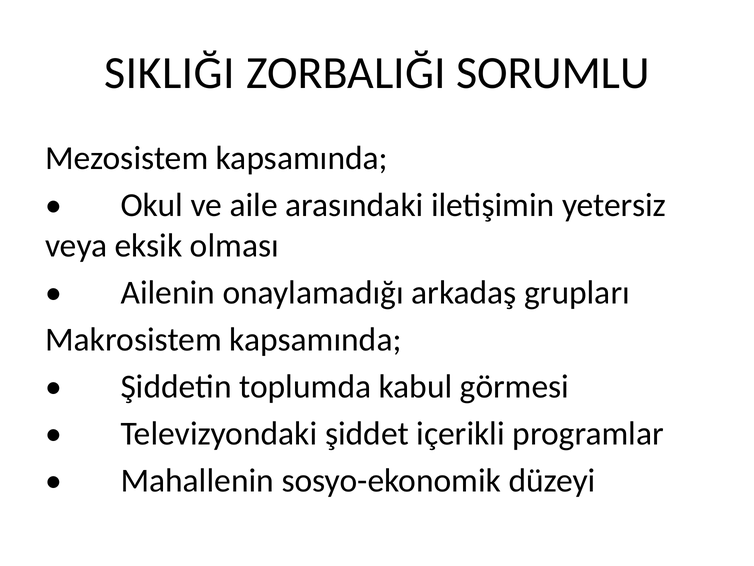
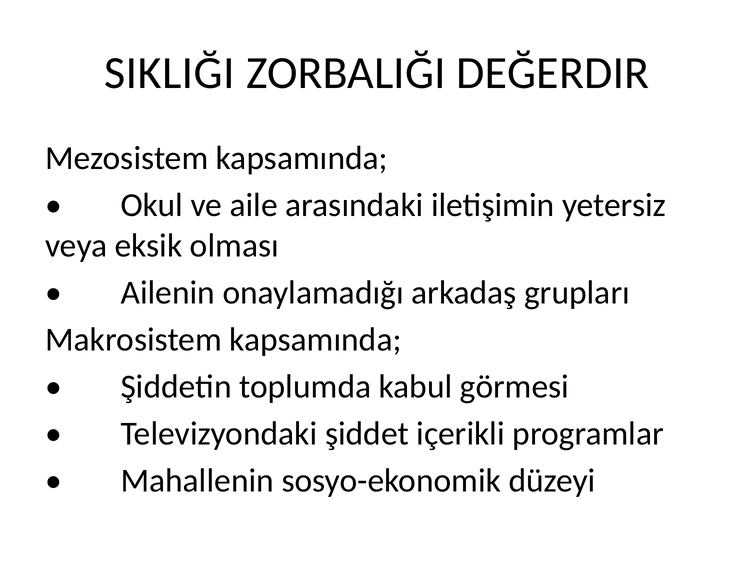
SORUMLU: SORUMLU -> DEĞERDIR
